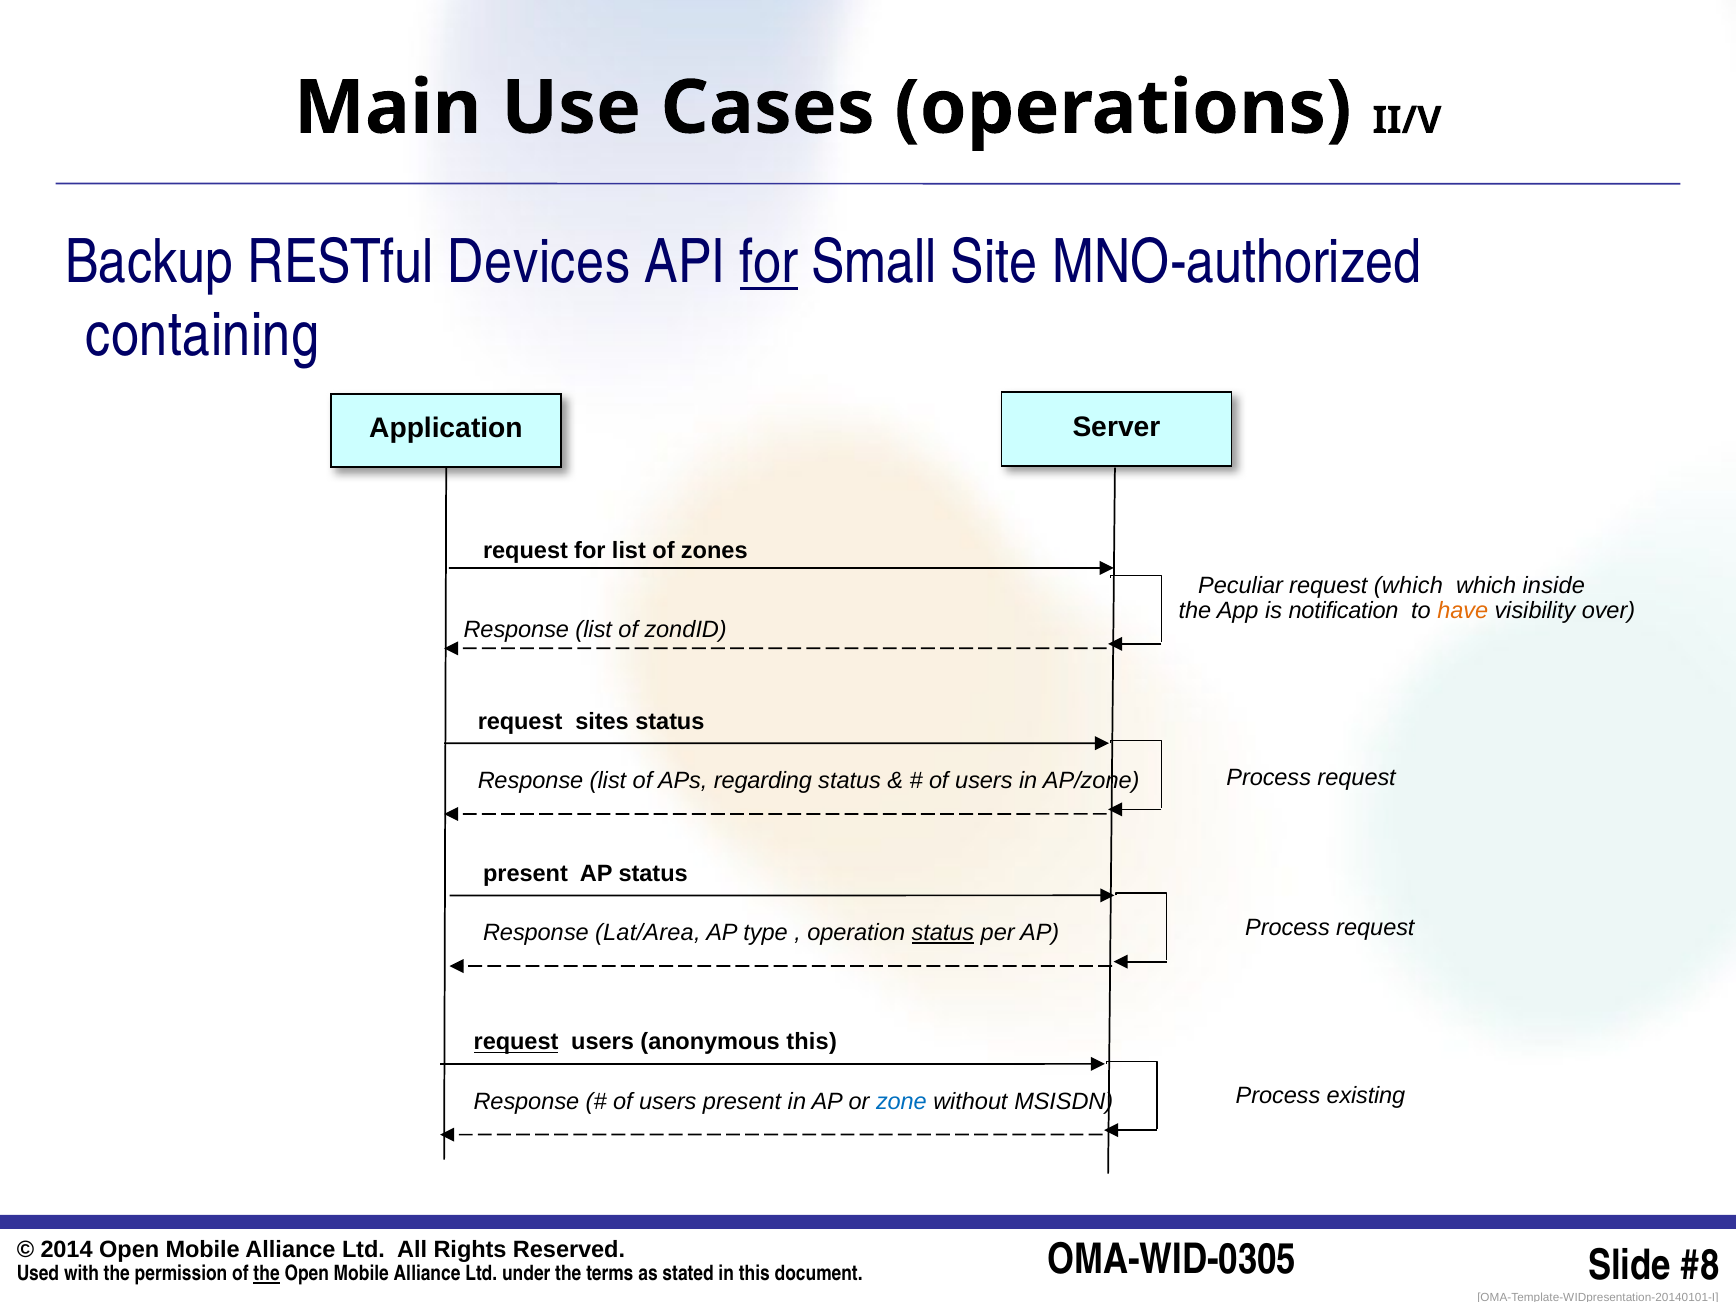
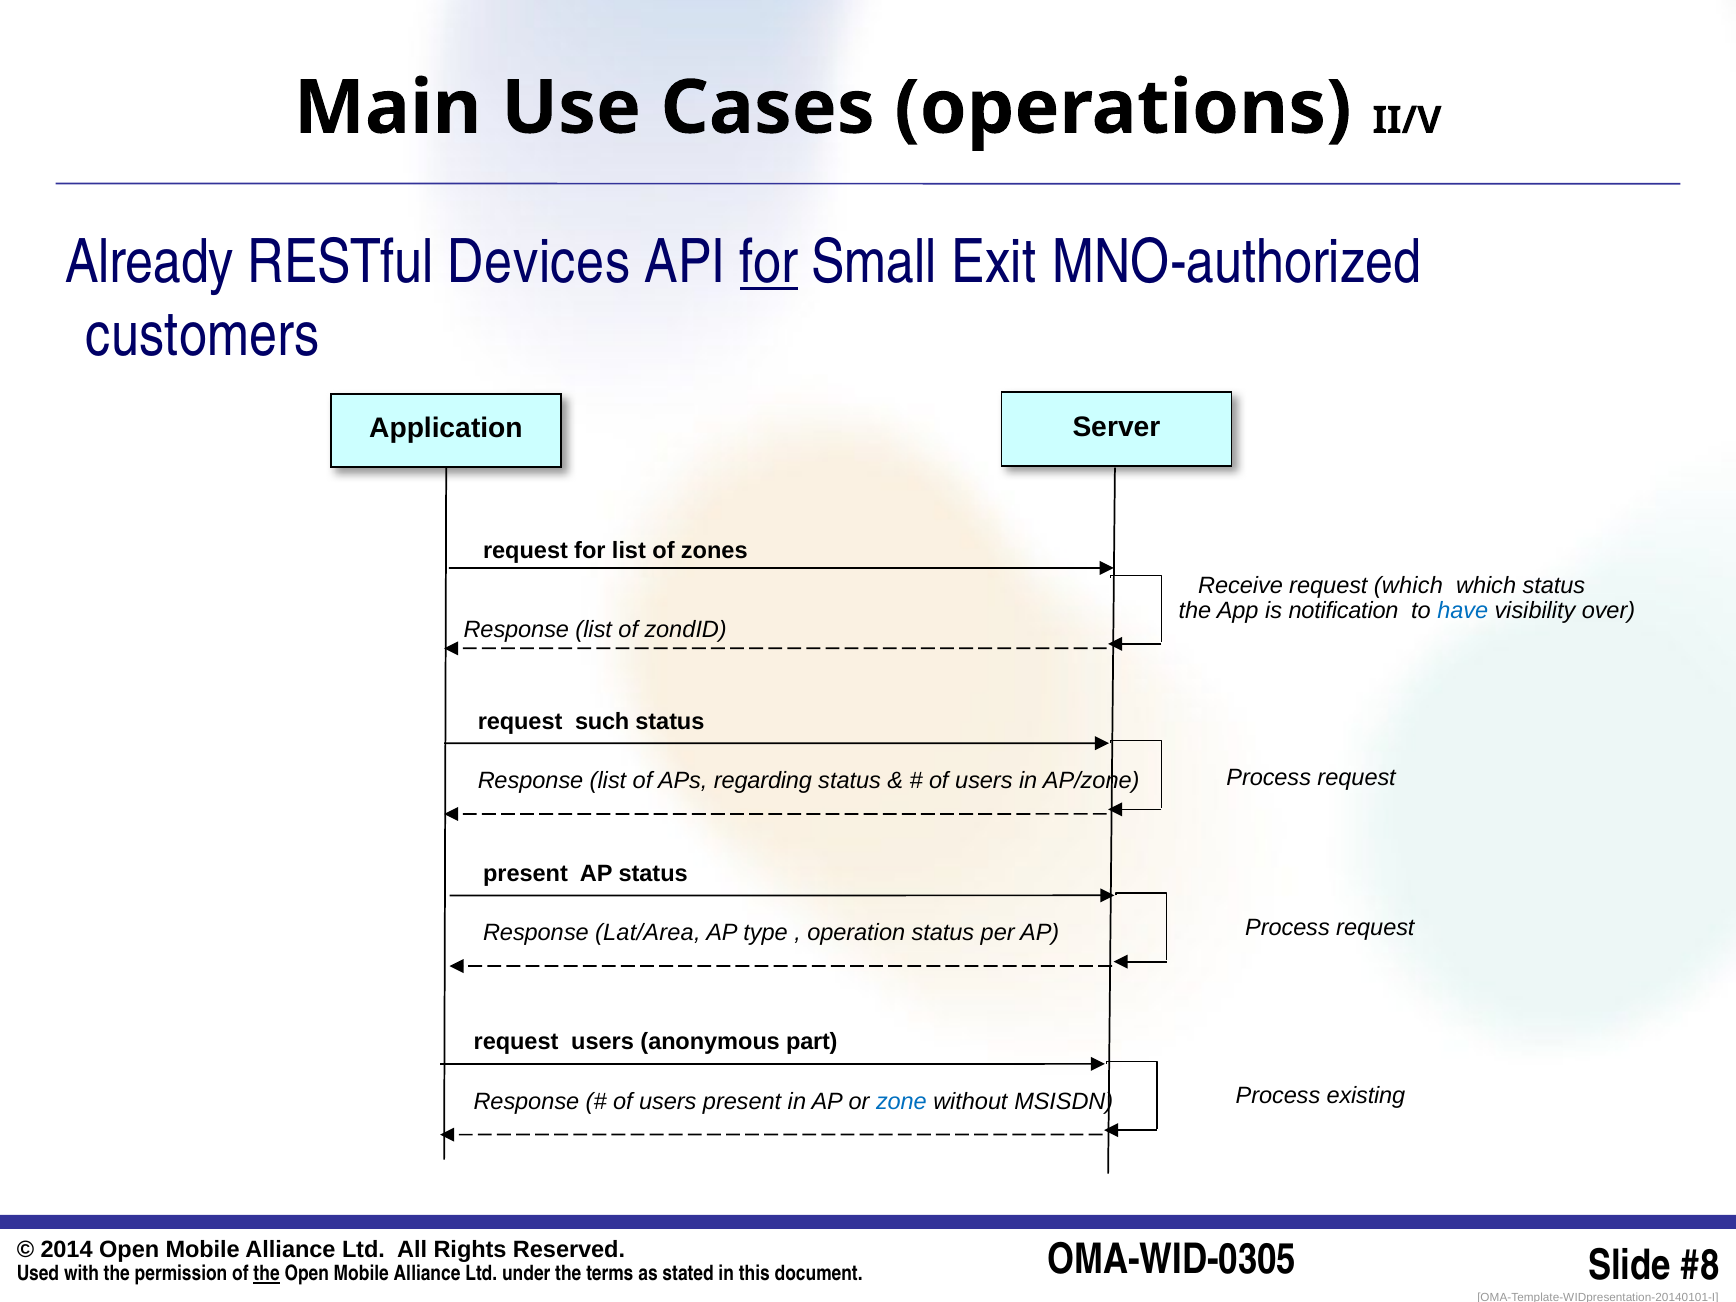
Backup: Backup -> Already
Site: Site -> Exit
containing: containing -> customers
Peculiar: Peculiar -> Receive
which inside: inside -> status
have colour: orange -> blue
sites: sites -> such
status at (943, 933) underline: present -> none
request at (516, 1042) underline: present -> none
anonymous this: this -> part
